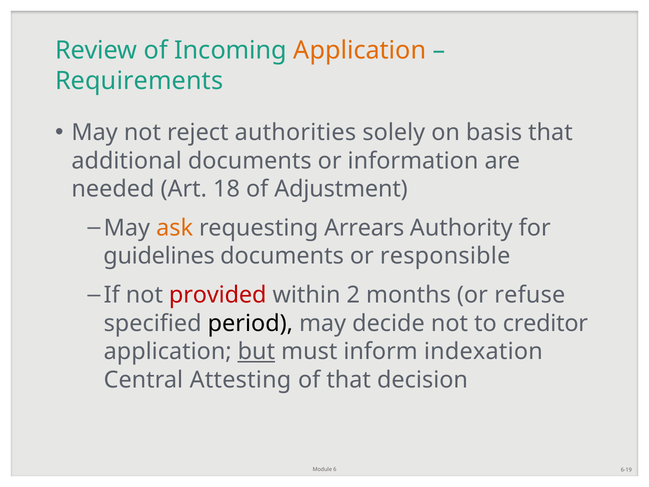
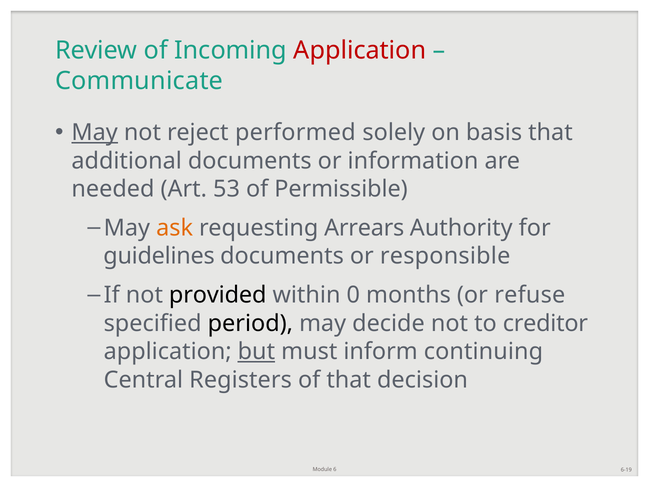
Application at (360, 50) colour: orange -> red
Requirements: Requirements -> Communicate
May at (95, 133) underline: none -> present
authorities: authorities -> performed
18: 18 -> 53
Adjustment: Adjustment -> Permissible
provided colour: red -> black
2: 2 -> 0
indexation: indexation -> continuing
Attesting: Attesting -> Registers
